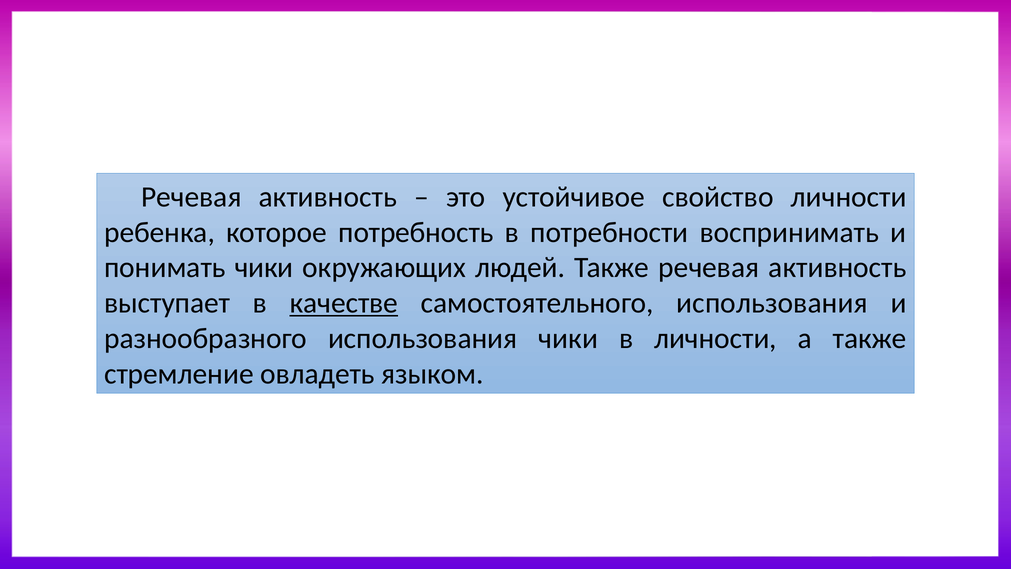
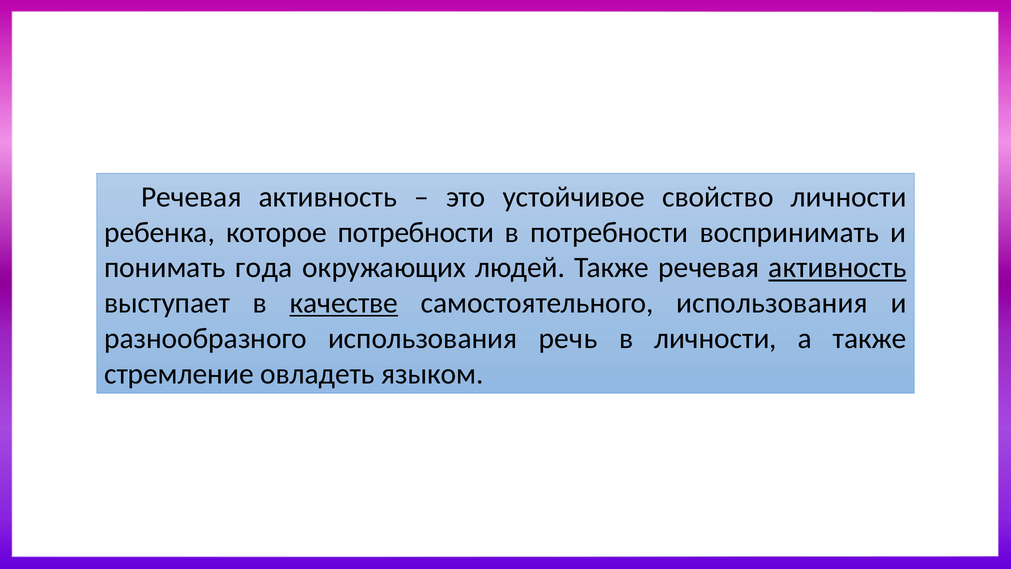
которое потребность: потребность -> потребности
понимать чики: чики -> года
активность at (838, 268) underline: none -> present
использования чики: чики -> речь
